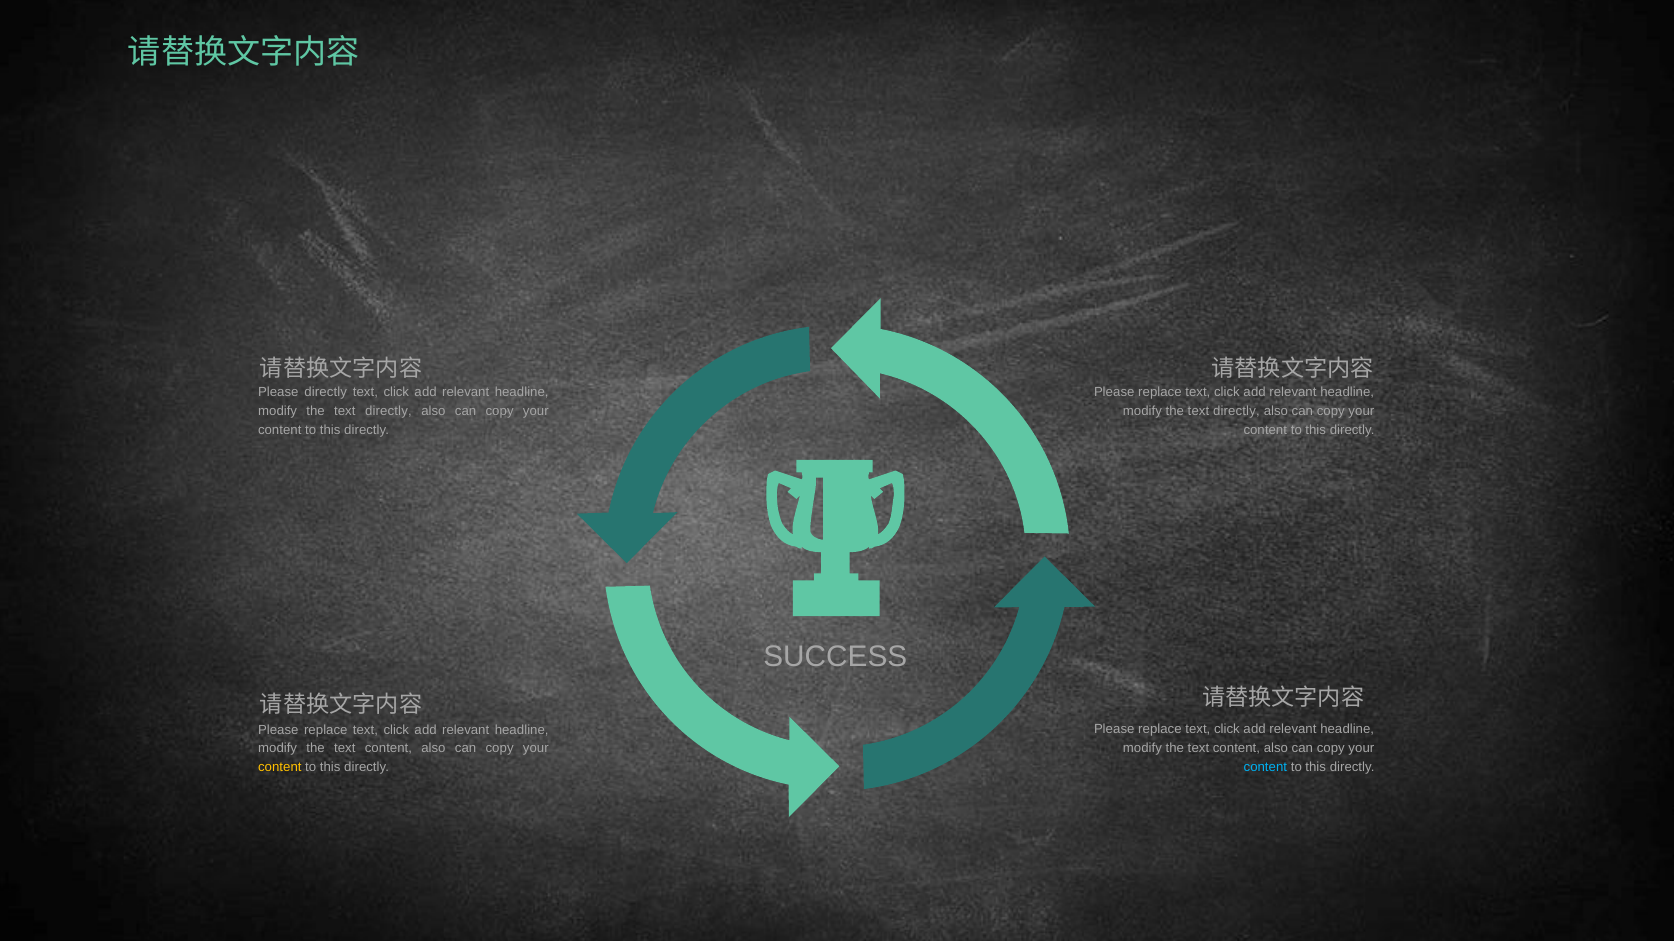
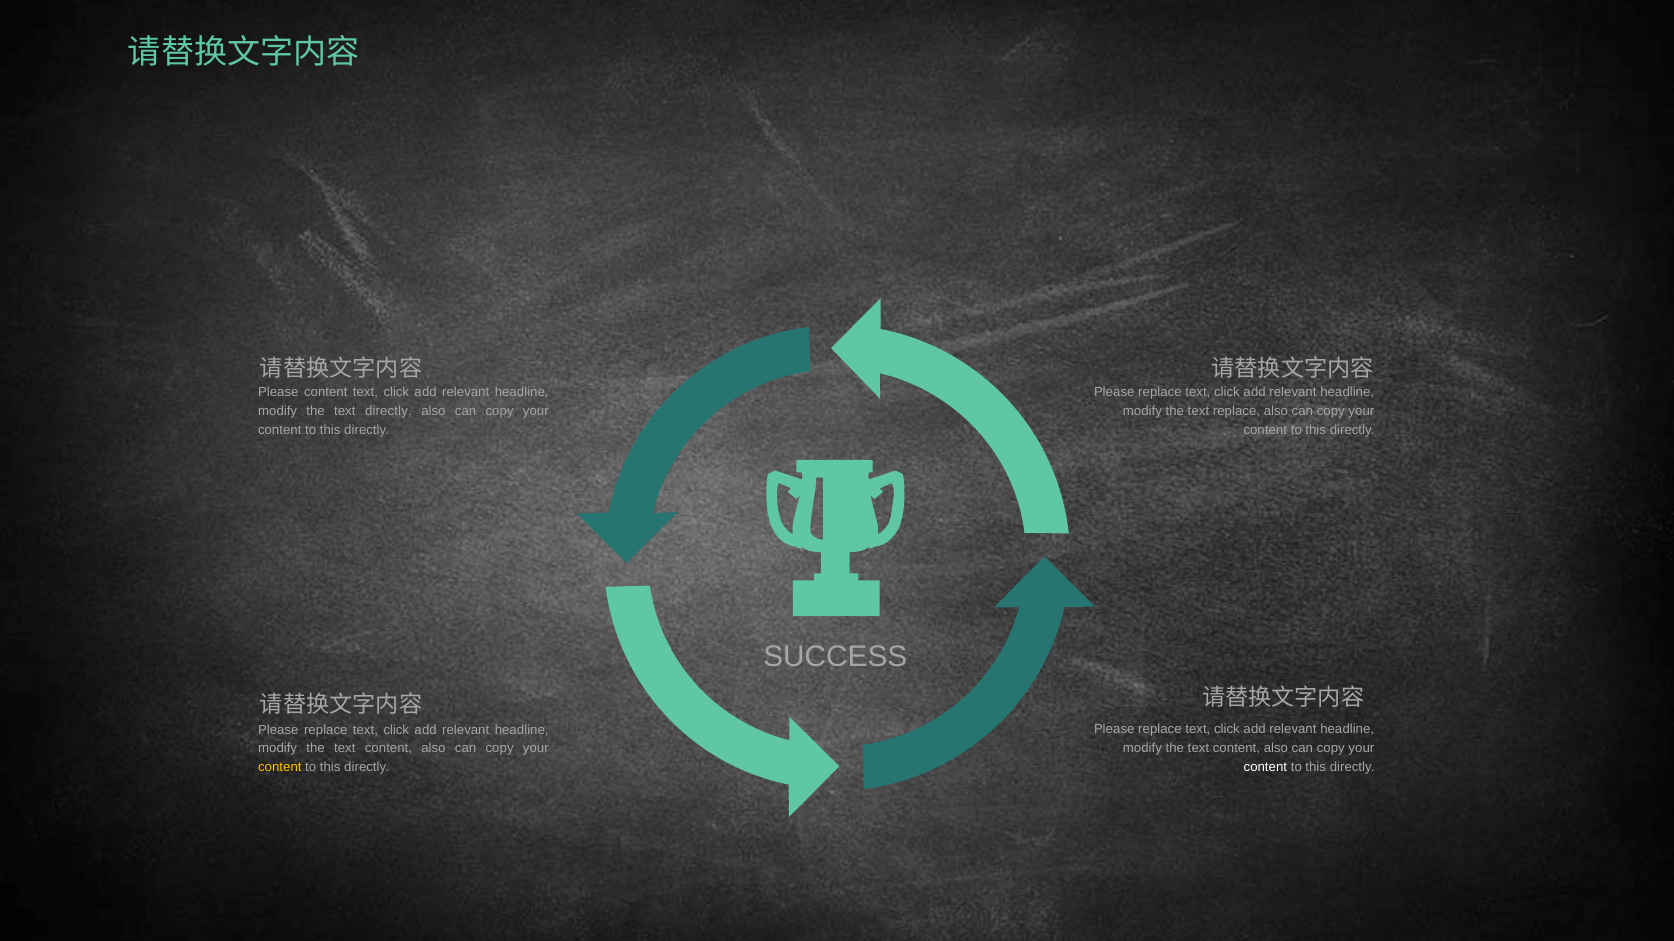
Please directly: directly -> content
directly at (1236, 411): directly -> replace
content at (1265, 767) colour: light blue -> white
